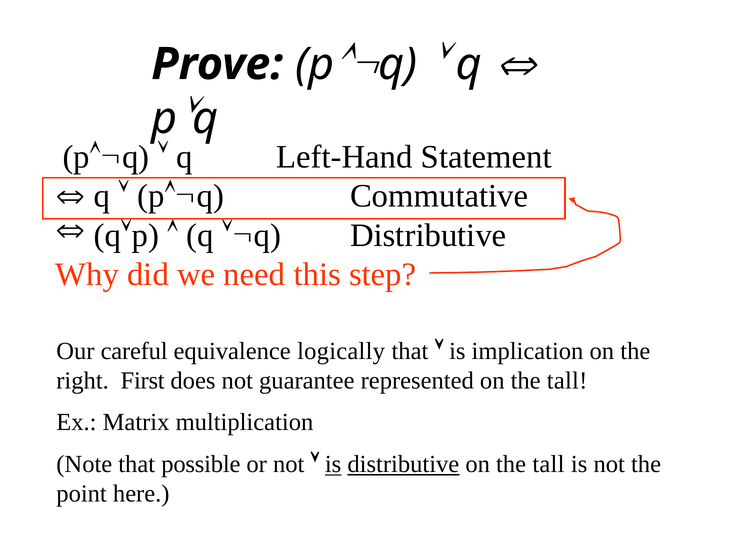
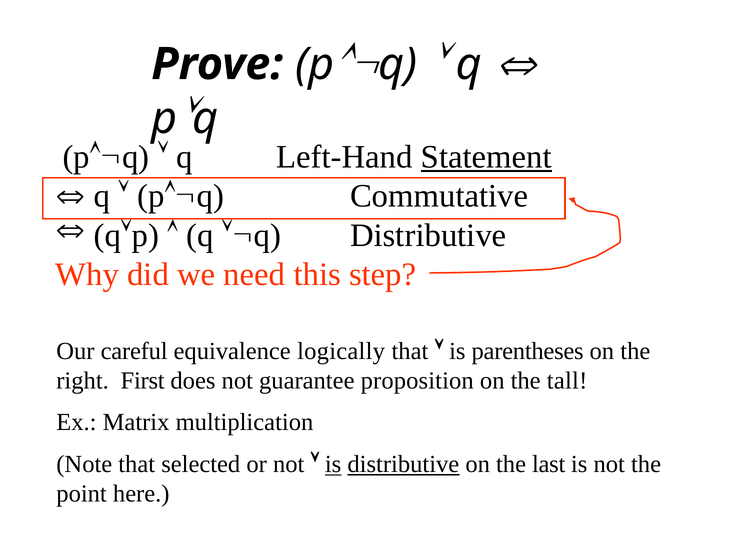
Statement underline: none -> present
implication: implication -> parentheses
represented: represented -> proposition
possible: possible -> selected
tall at (548, 465): tall -> last
